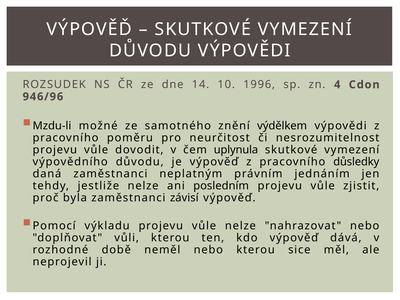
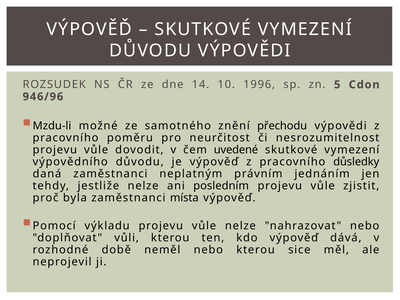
4: 4 -> 5
výdělkem: výdělkem -> přechodu
uplynula: uplynula -> uvedené
závisí: závisí -> místa
